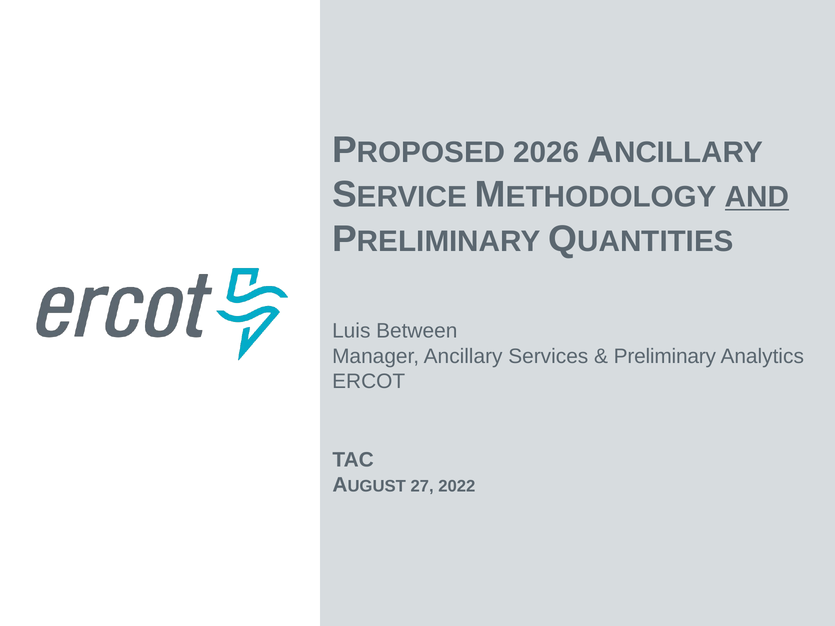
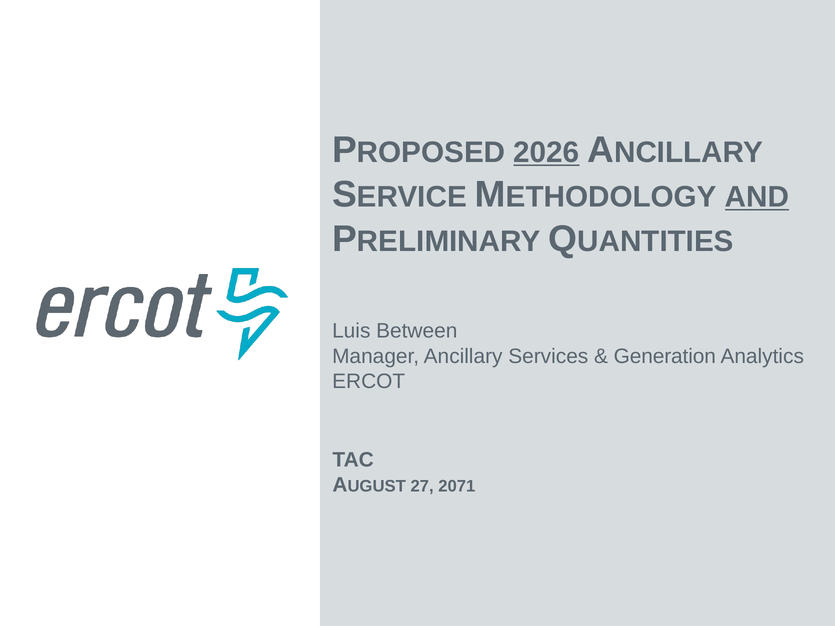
2026 underline: none -> present
Preliminary: Preliminary -> Generation
2022: 2022 -> 2071
